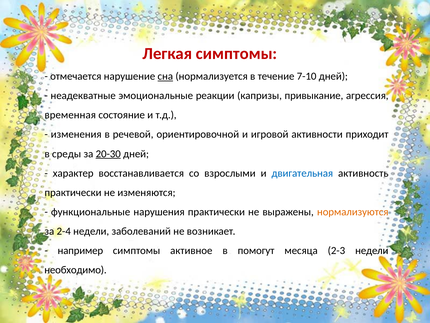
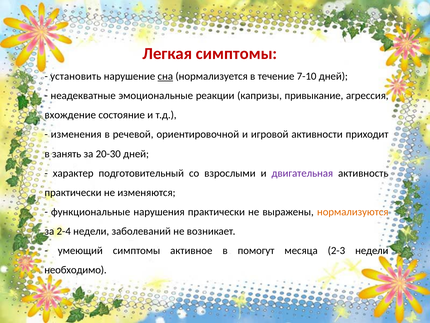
отмечается: отмечается -> установить
временная: временная -> вхождение
среды: среды -> занять
20-30 underline: present -> none
восстанавливается: восстанавливается -> подготовительный
двигательная colour: blue -> purple
например: например -> умеющий
